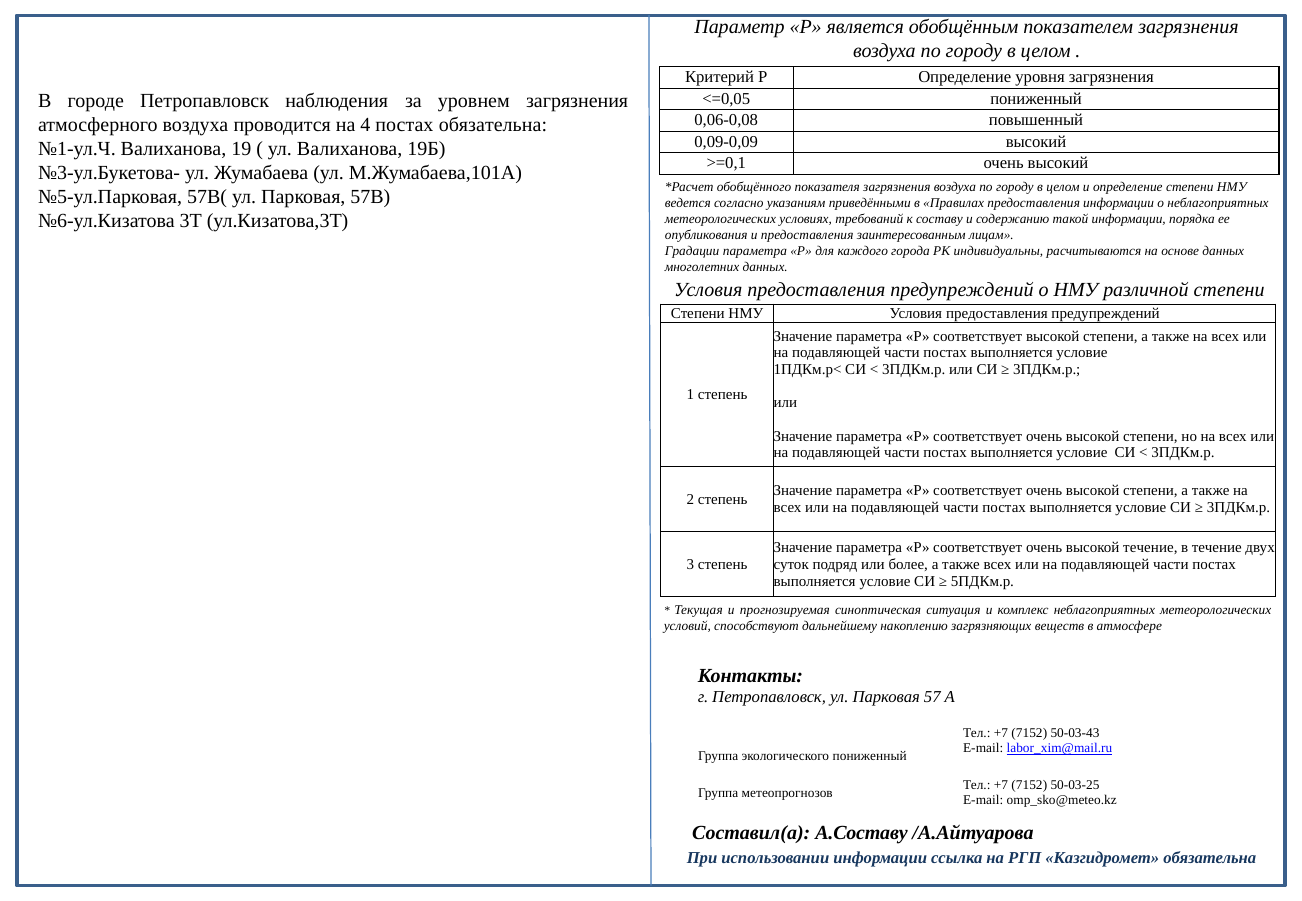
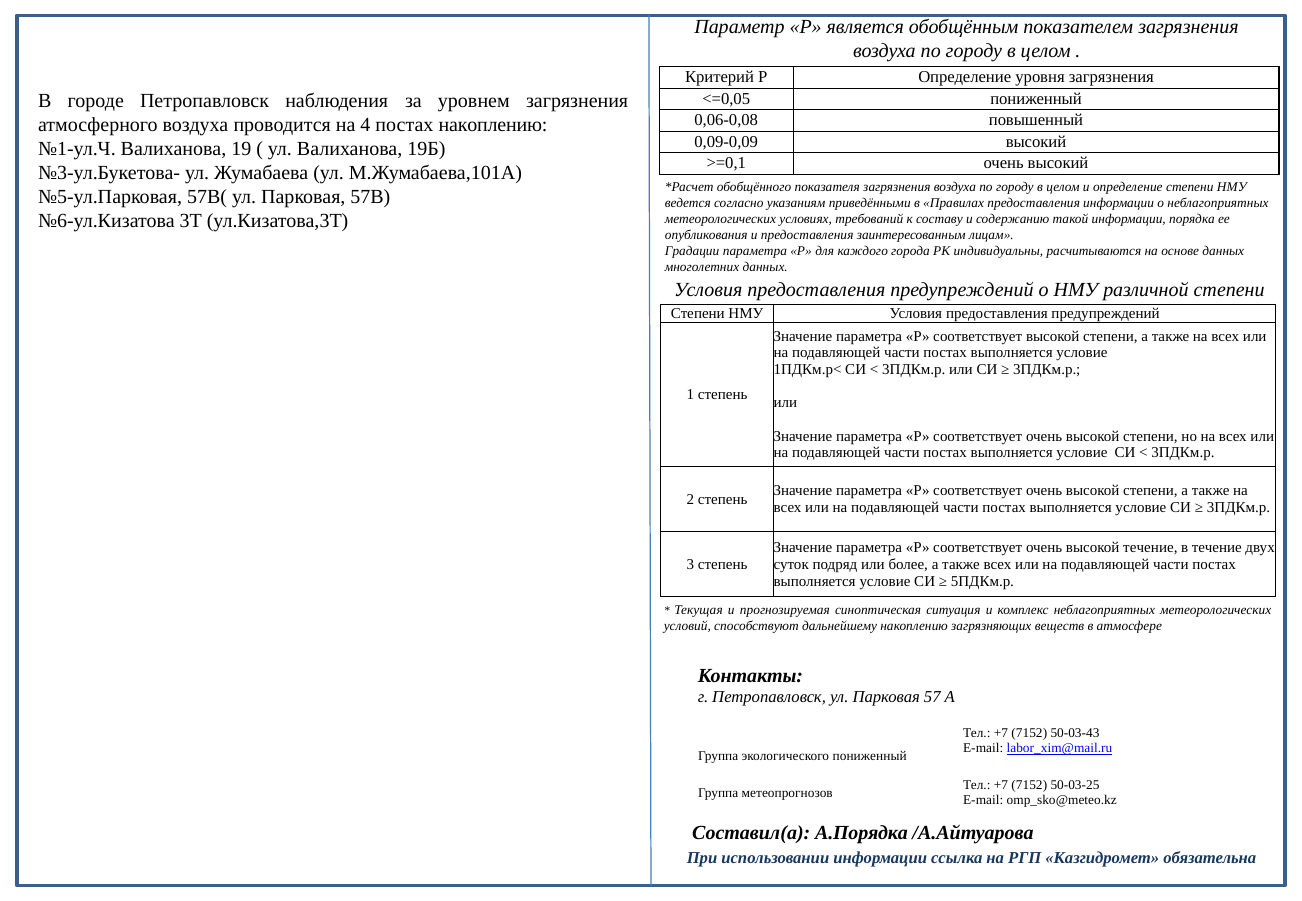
постах обязательна: обязательна -> накоплению
А.Составу: А.Составу -> А.Порядка
